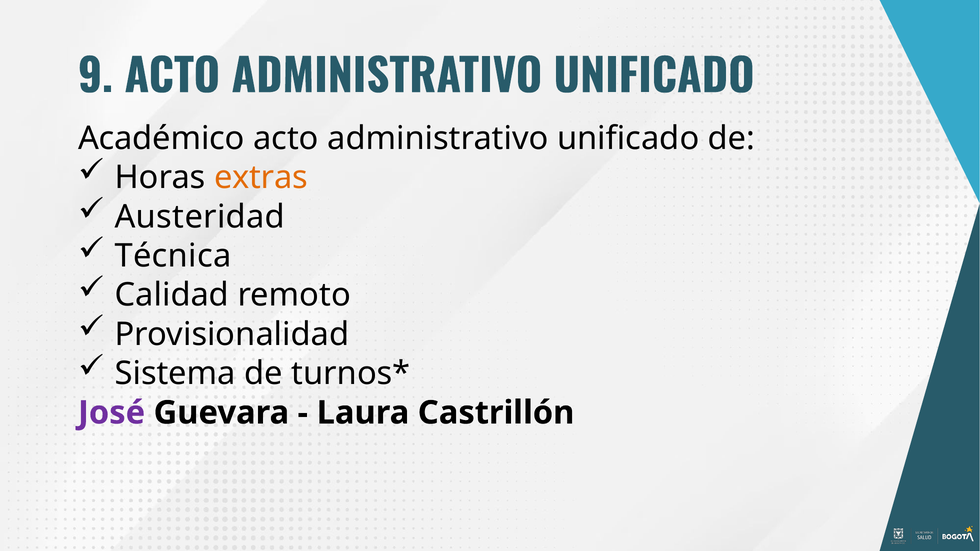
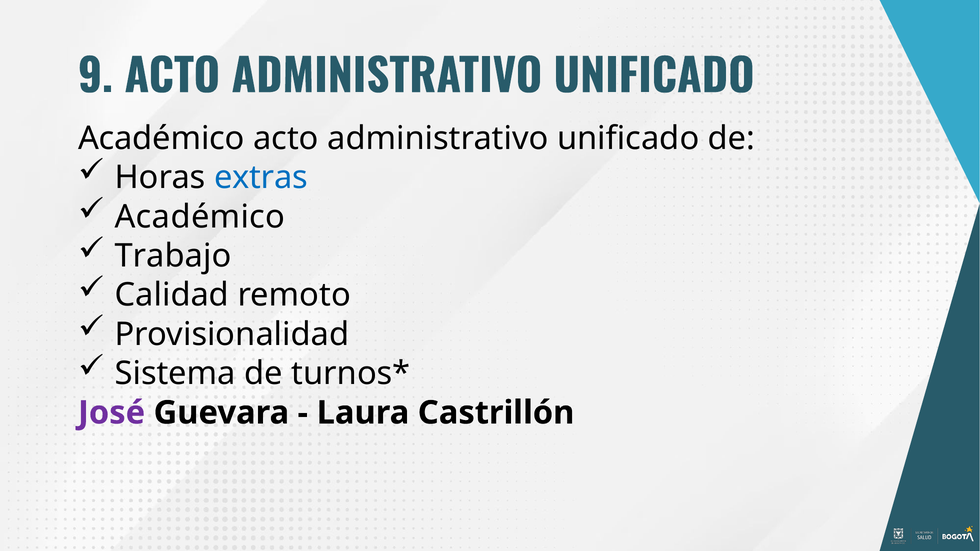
extras colour: orange -> blue
Austeridad at (200, 217): Austeridad -> Académico
Técnica: Técnica -> Trabajo
